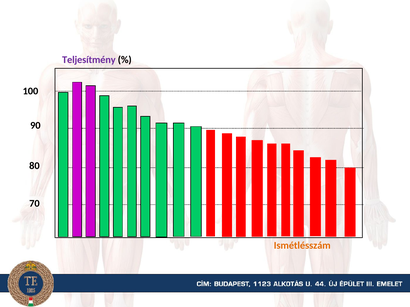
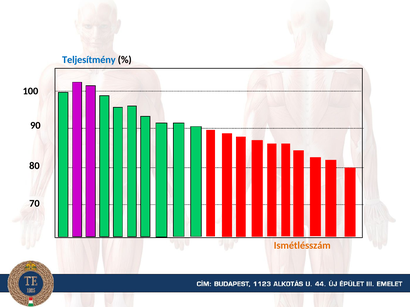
Teljesítmény colour: purple -> blue
